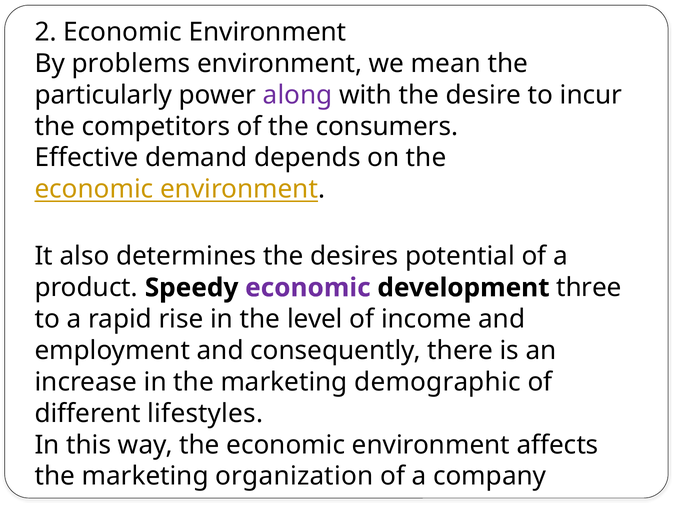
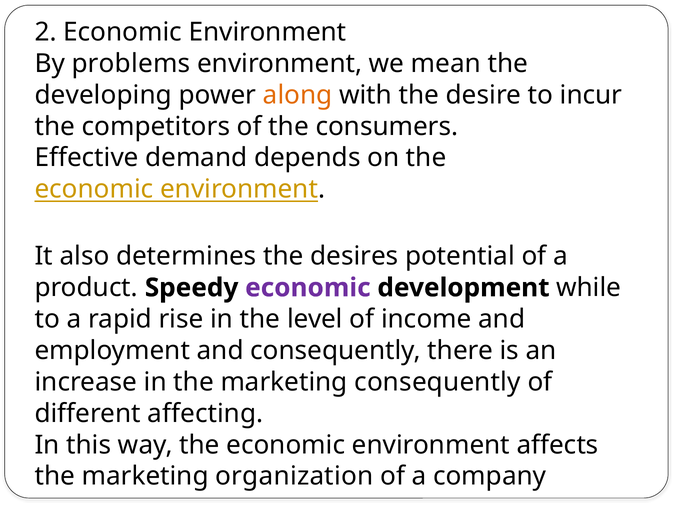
particularly: particularly -> developing
along colour: purple -> orange
three: three -> while
marketing demographic: demographic -> consequently
lifestyles: lifestyles -> affecting
